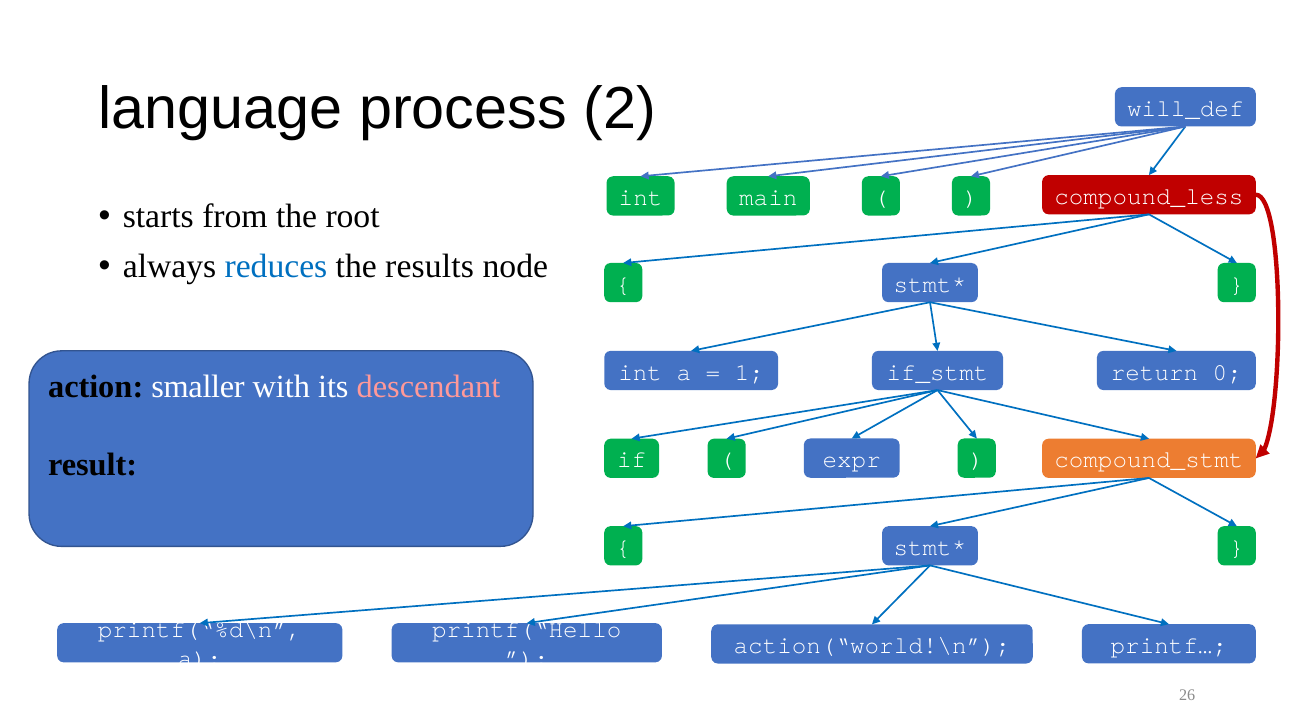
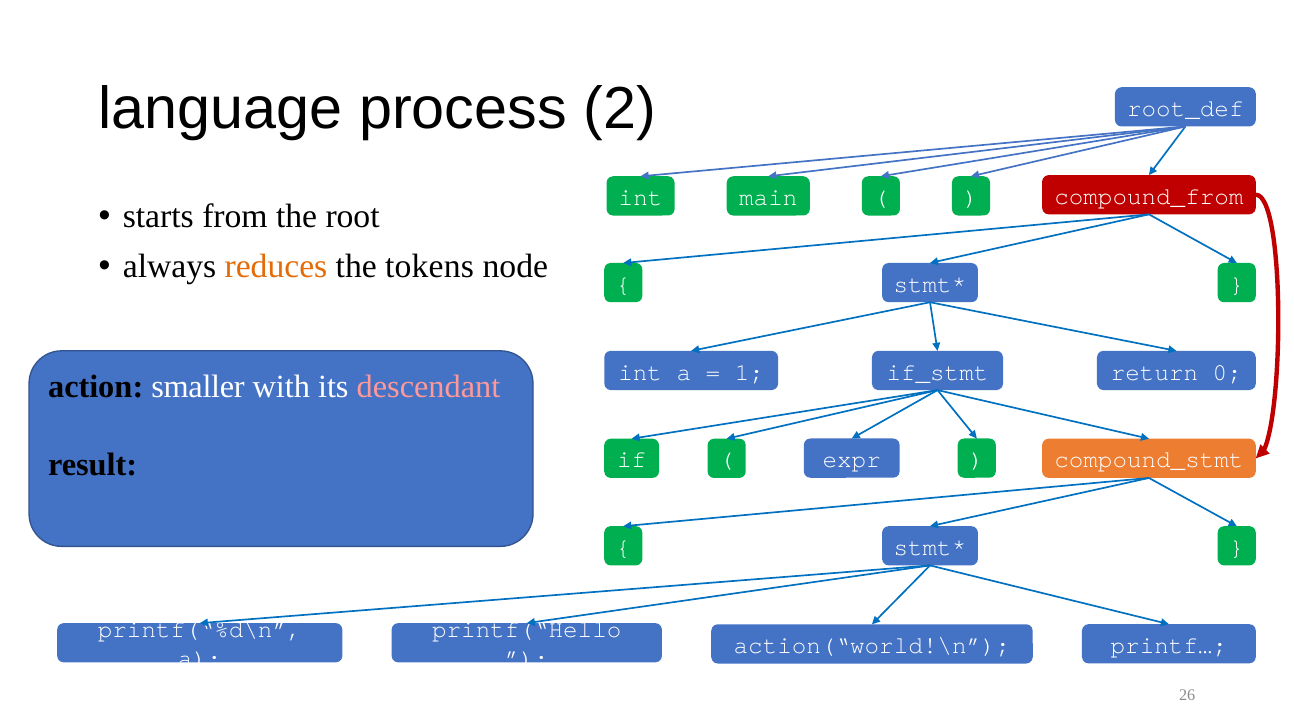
will_def: will_def -> root_def
compound_less: compound_less -> compound_from
reduces colour: blue -> orange
results: results -> tokens
